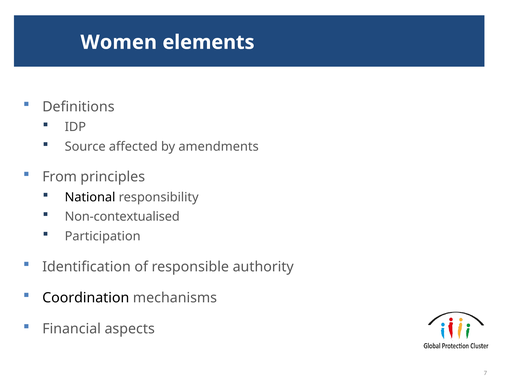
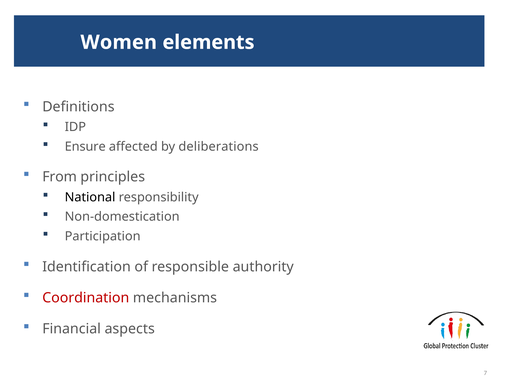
Source: Source -> Ensure
amendments: amendments -> deliberations
Non-contextualised: Non-contextualised -> Non-domestication
Coordination colour: black -> red
